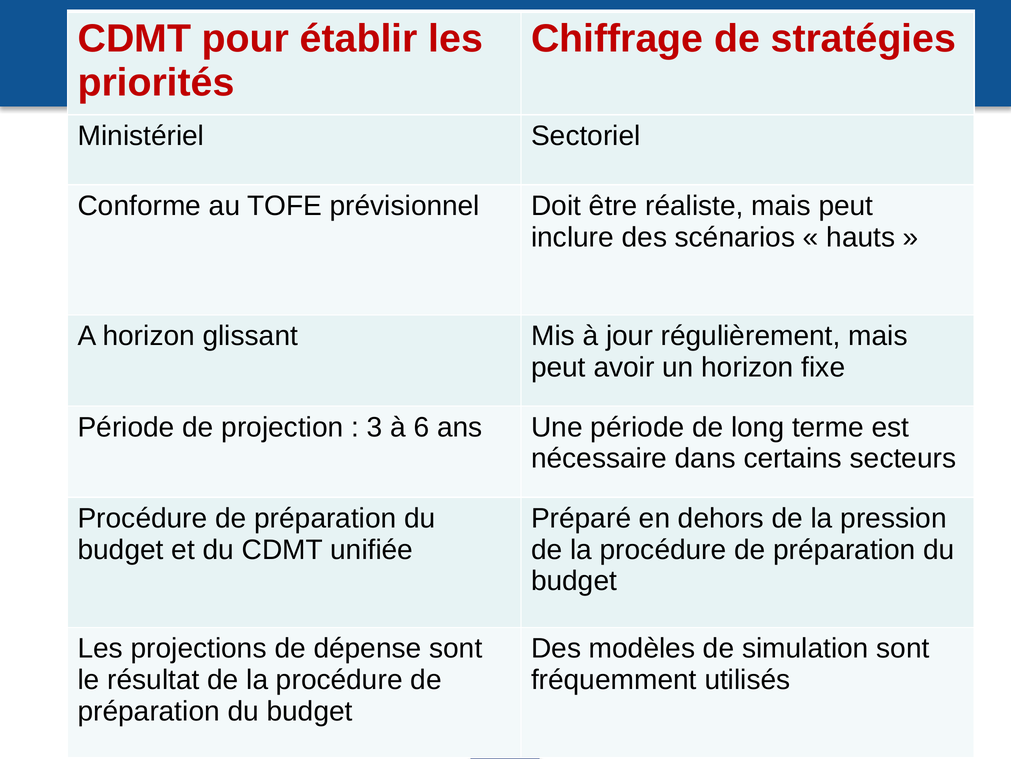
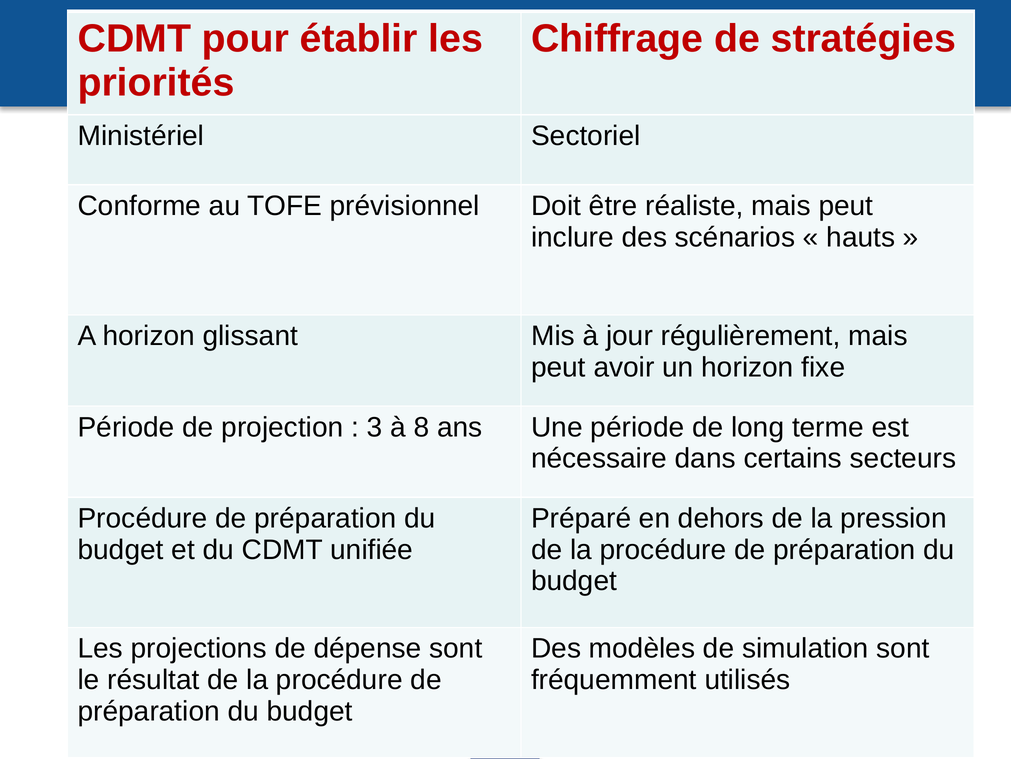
6: 6 -> 8
